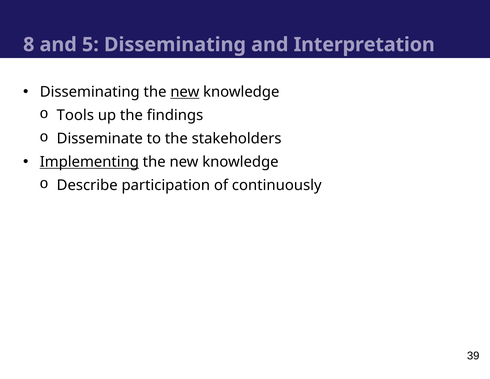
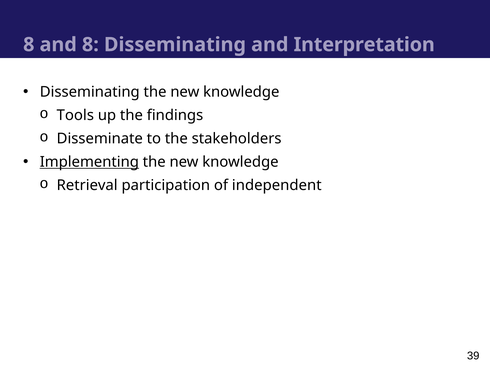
and 5: 5 -> 8
new at (185, 92) underline: present -> none
Describe: Describe -> Retrieval
continuously: continuously -> independent
